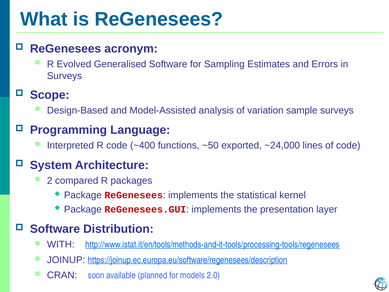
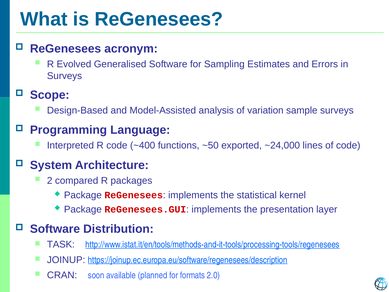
WITH: WITH -> TASK
models: models -> formats
